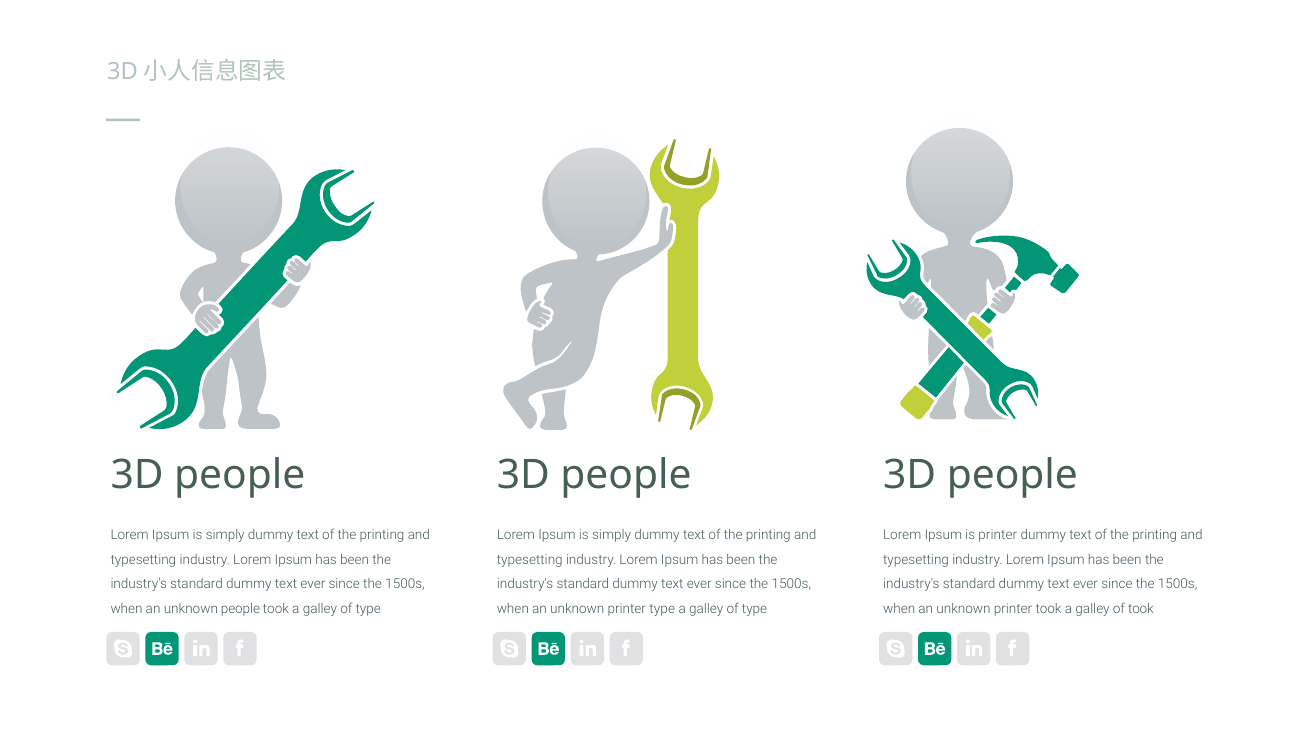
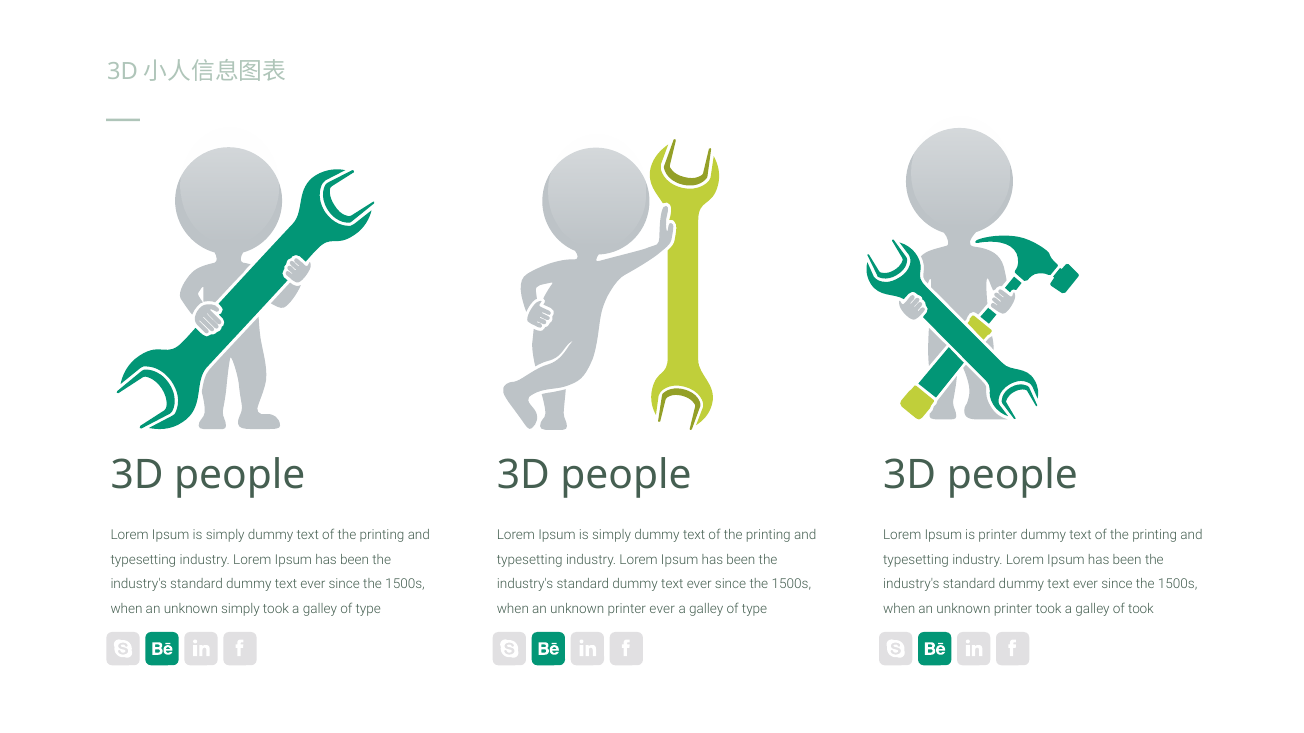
unknown people: people -> simply
printer type: type -> ever
